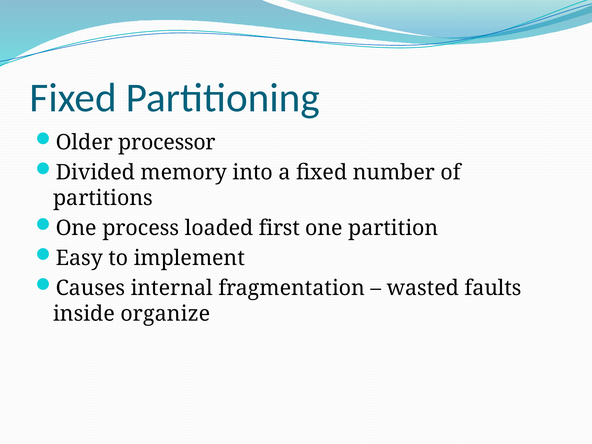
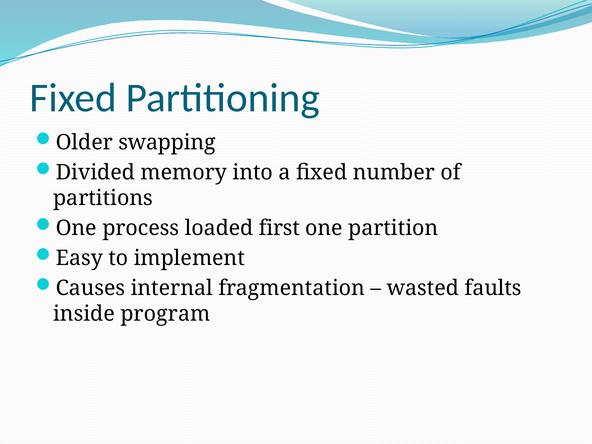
processor: processor -> swapping
organize: organize -> program
